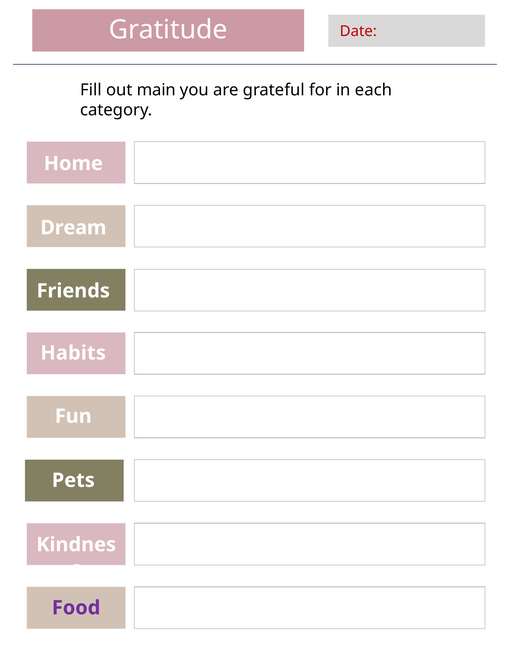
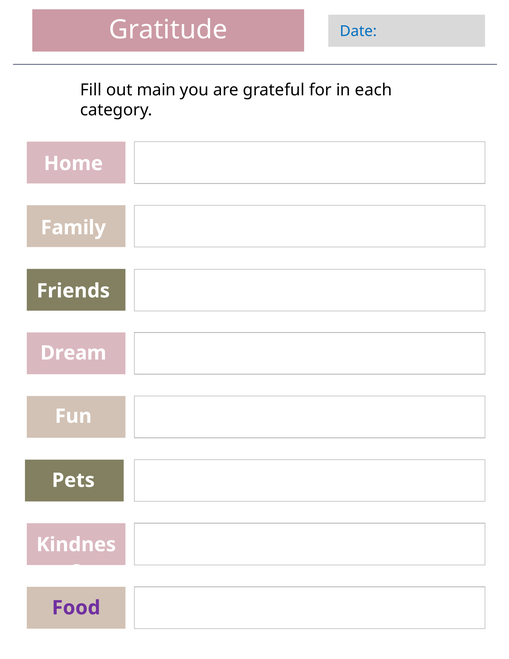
Date colour: red -> blue
Dream: Dream -> Family
Habits: Habits -> Dream
